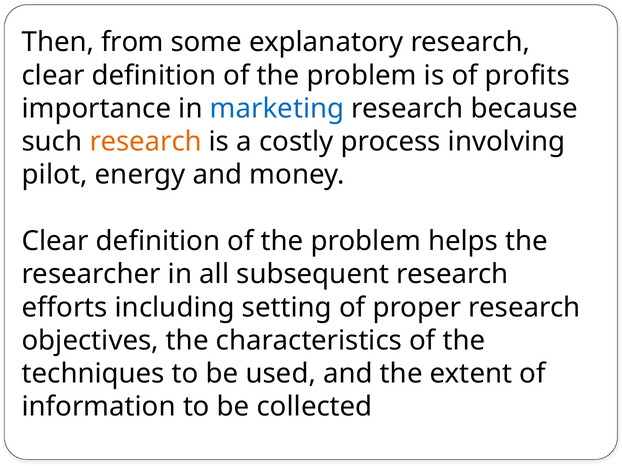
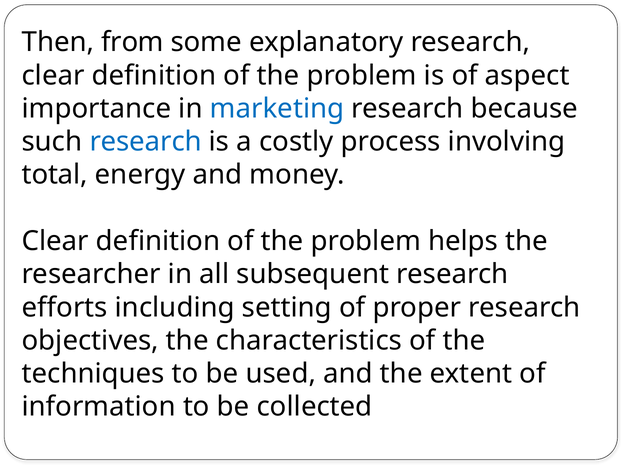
profits: profits -> aspect
research at (146, 142) colour: orange -> blue
pilot: pilot -> total
